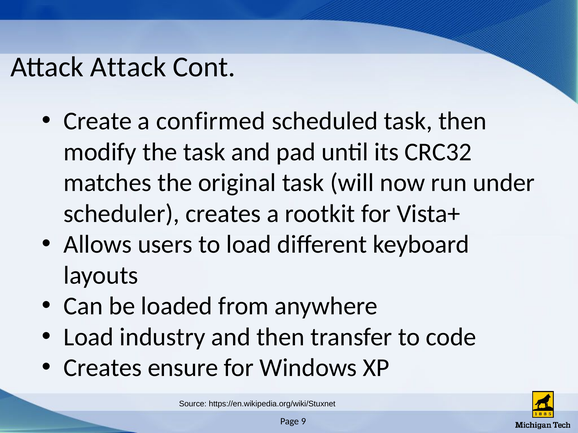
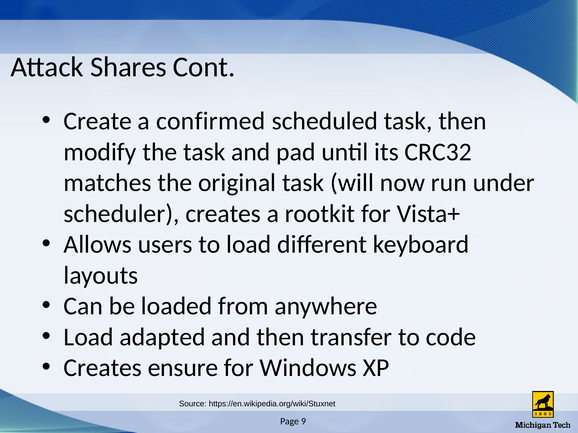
Attack Attack: Attack -> Shares
industry: industry -> adapted
